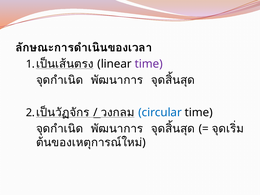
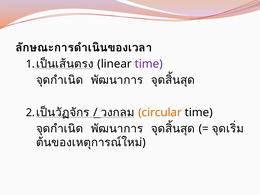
circular colour: blue -> orange
